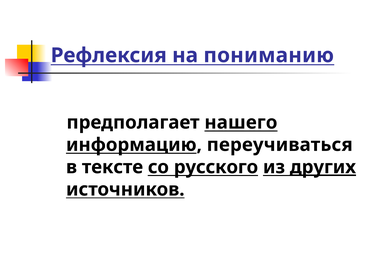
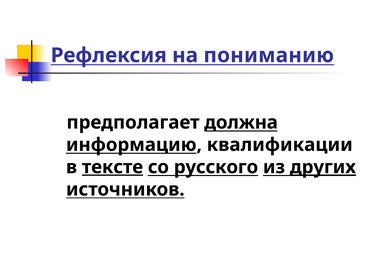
нашего: нашего -> должна
переучиваться: переучиваться -> квалификации
тексте underline: none -> present
